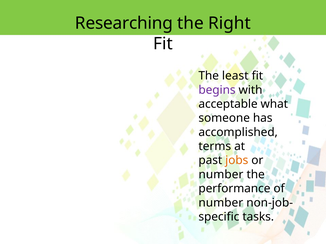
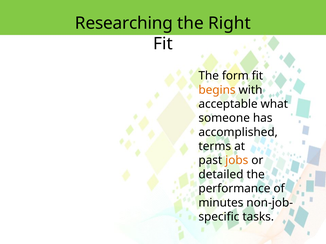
least: least -> form
begins colour: purple -> orange
number at (221, 175): number -> detailed
number at (221, 203): number -> minutes
